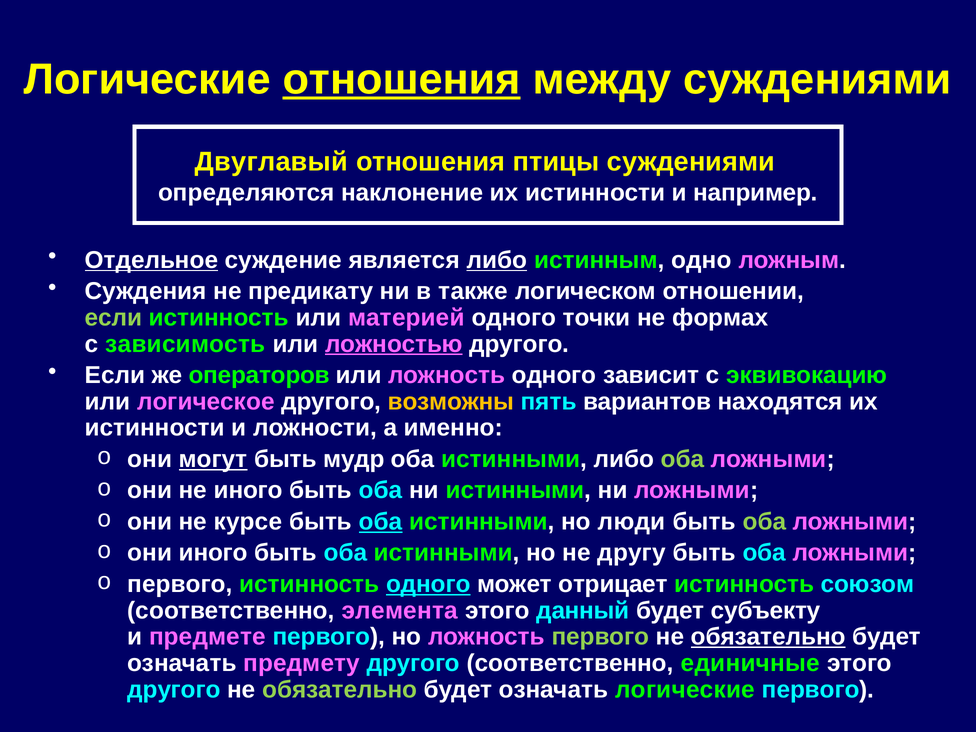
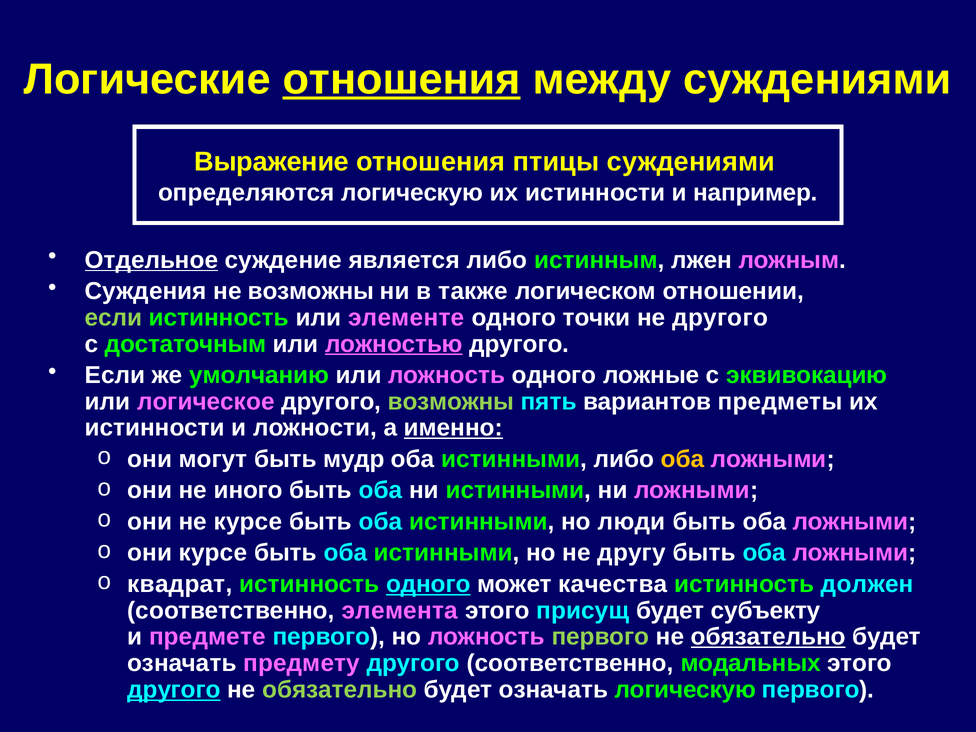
Двуглавый: Двуглавый -> Выражение
определяются наклонение: наклонение -> логическую
либо at (497, 260) underline: present -> none
одно: одно -> лжен
не предикату: предикату -> возможны
материей: материей -> элементе
не формах: формах -> другого
зависимость: зависимость -> достаточным
операторов: операторов -> умолчанию
зависит: зависит -> ложные
возможны at (451, 402) colour: yellow -> light green
находятся: находятся -> предметы
именно underline: none -> present
могут underline: present -> none
оба at (683, 459) colour: light green -> yellow
оба at (381, 522) underline: present -> none
оба at (764, 522) colour: light green -> white
они иного: иного -> курсе
первого at (180, 584): первого -> квадрат
отрицает: отрицает -> качества
союзом: союзом -> должен
данный: данный -> присущ
единичные: единичные -> модальных
другого at (174, 690) underline: none -> present
означать логические: логические -> логическую
